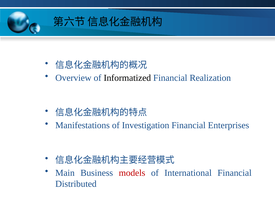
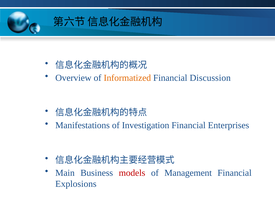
Informatized colour: black -> orange
Realization: Realization -> Discussion
International: International -> Management
Distributed: Distributed -> Explosions
